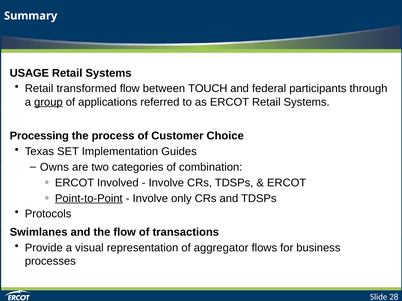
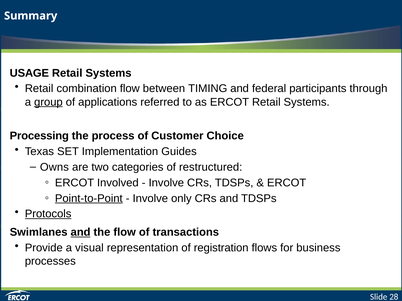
transformed: transformed -> combination
TOUCH: TOUCH -> TIMING
combination: combination -> restructured
Protocols underline: none -> present
and at (81, 233) underline: none -> present
aggregator: aggregator -> registration
